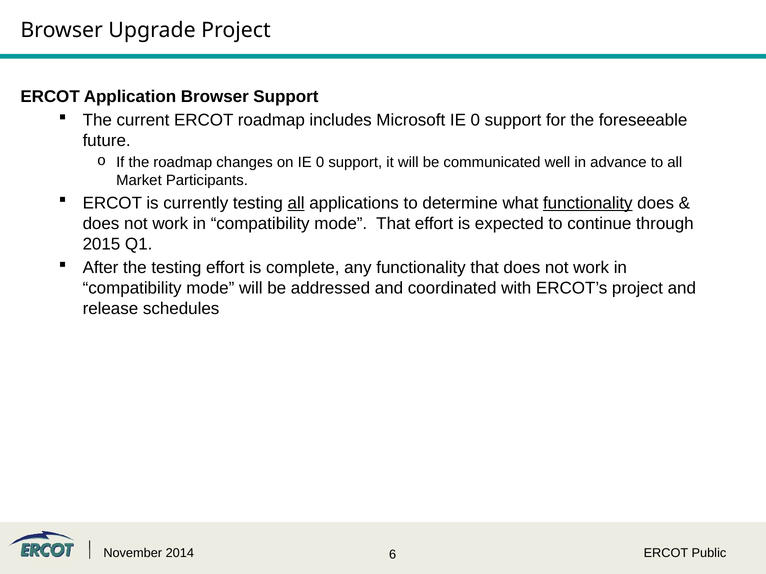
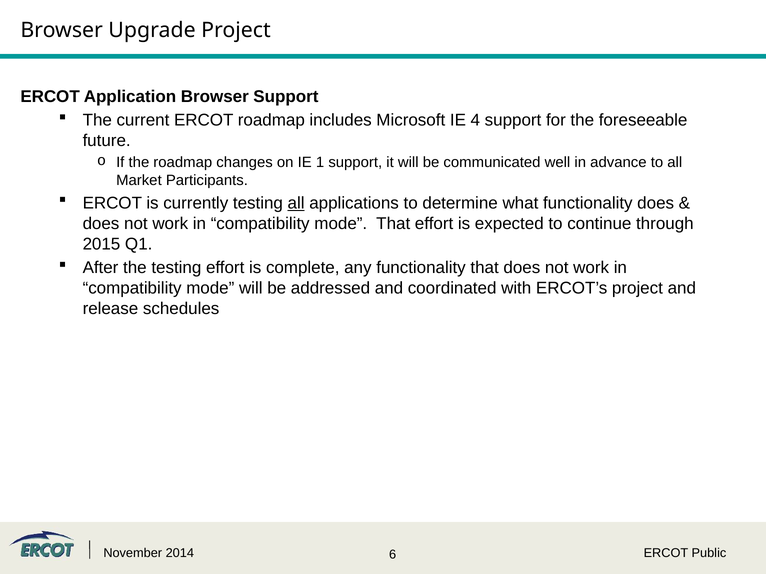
Microsoft IE 0: 0 -> 4
on IE 0: 0 -> 1
functionality at (588, 203) underline: present -> none
